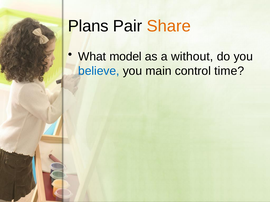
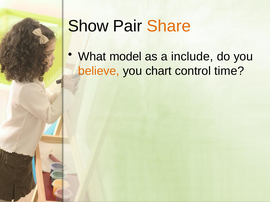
Plans: Plans -> Show
without: without -> include
believe colour: blue -> orange
main: main -> chart
